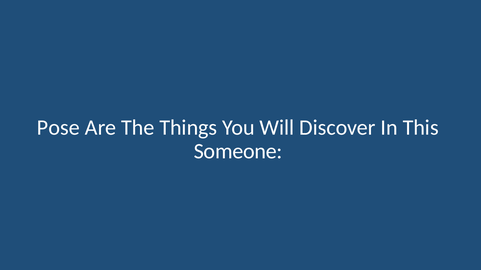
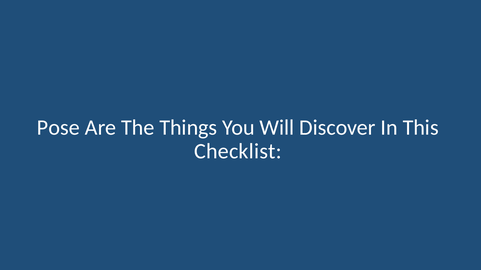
Someone: Someone -> Checklist
